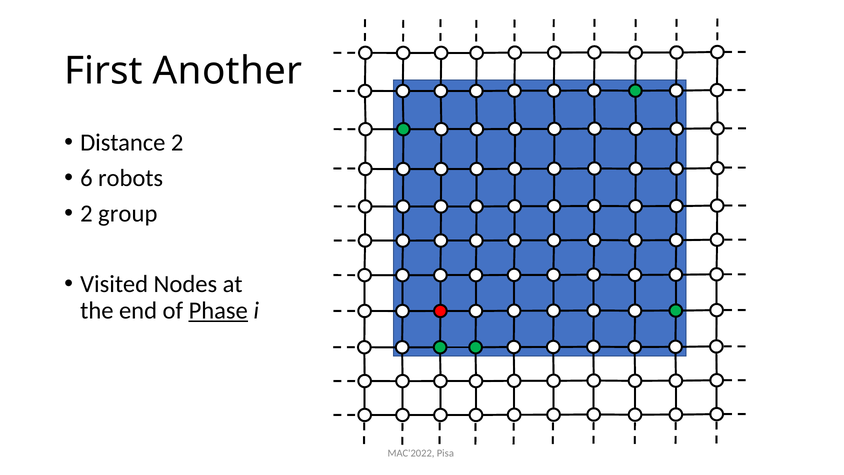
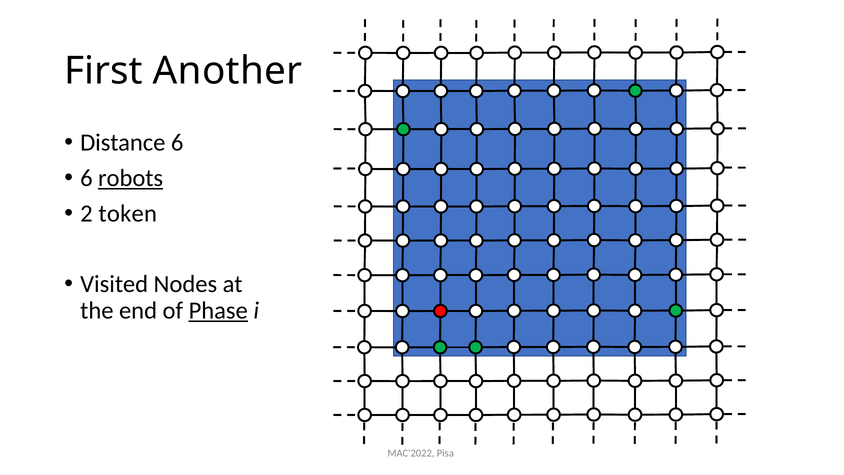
Distance 2: 2 -> 6
robots underline: none -> present
group: group -> token
